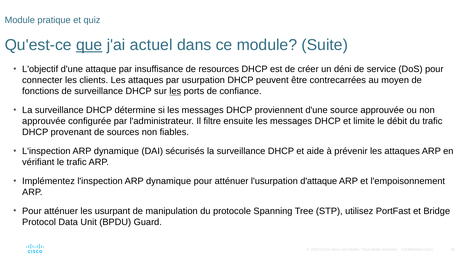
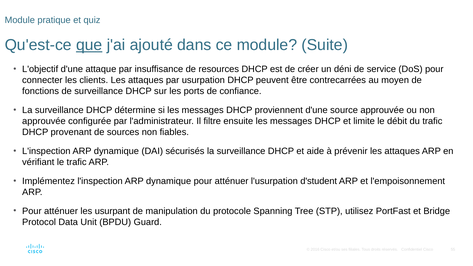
actuel: actuel -> ajouté
les at (175, 91) underline: present -> none
d'attaque: d'attaque -> d'student
